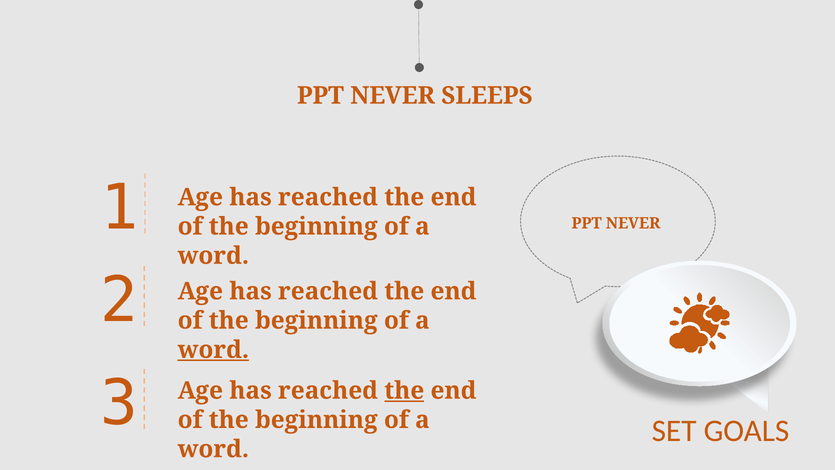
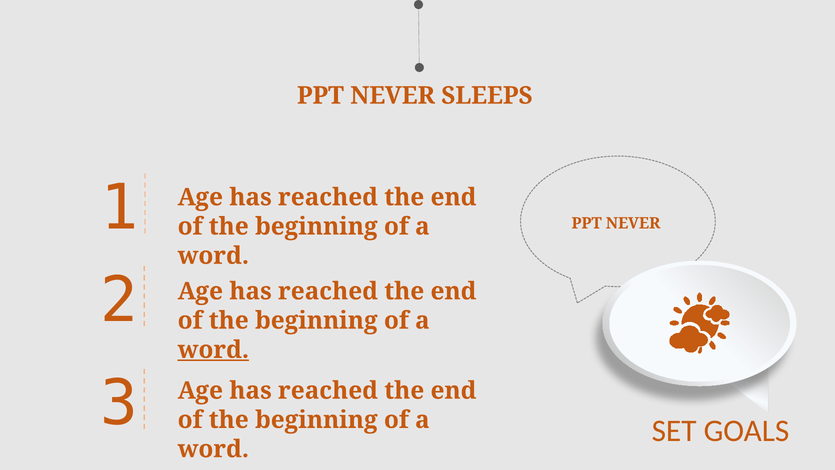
the at (404, 390) underline: present -> none
